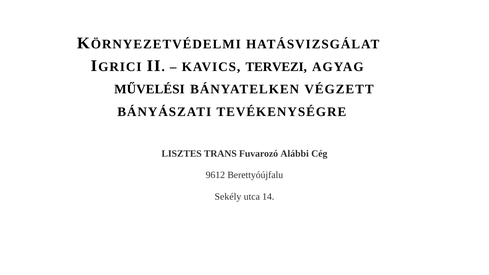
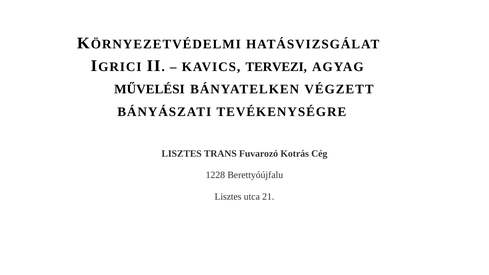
Alábbi: Alábbi -> Kotrás
9612: 9612 -> 1228
Sekély at (228, 197): Sekély -> Lisztes
14: 14 -> 21
